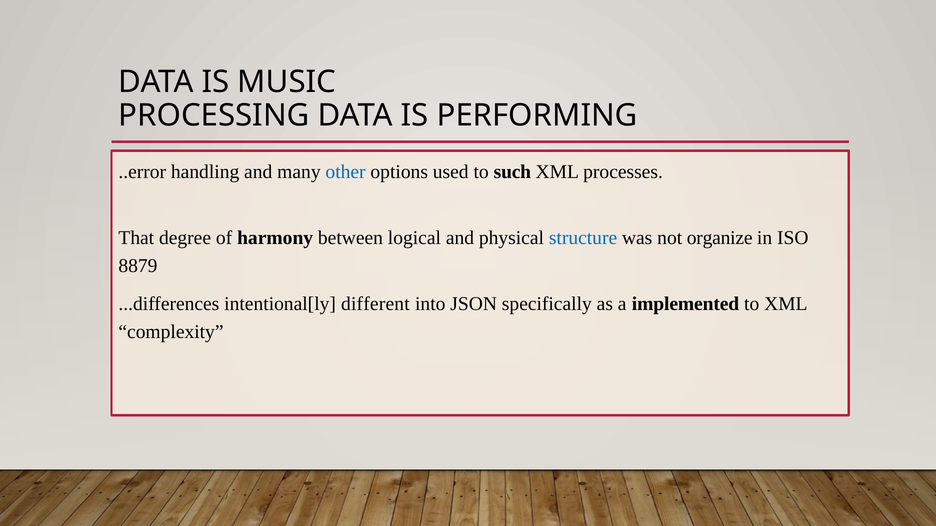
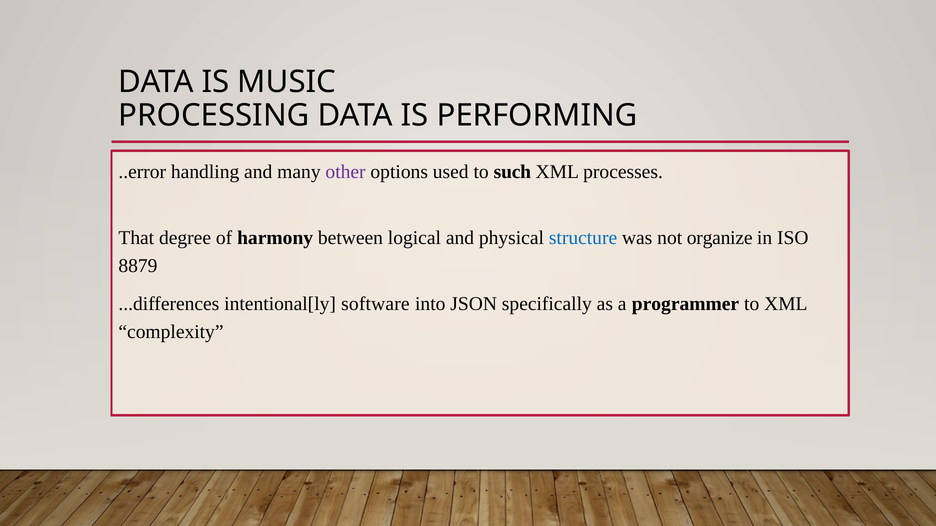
other colour: blue -> purple
different: different -> software
implemented: implemented -> programmer
